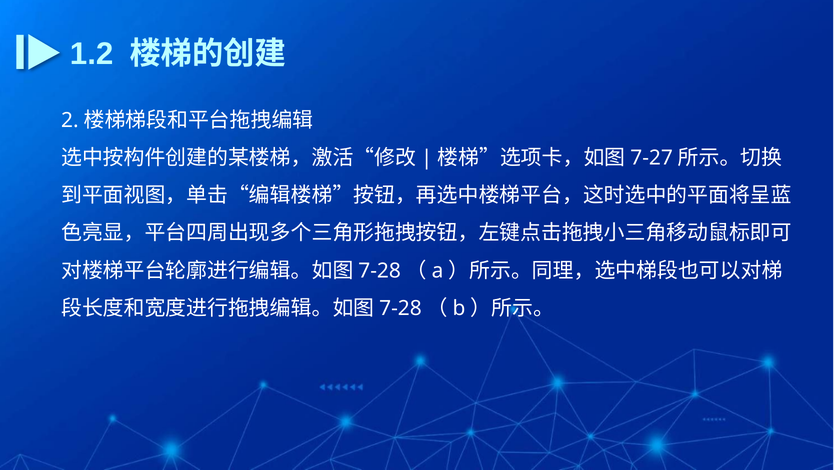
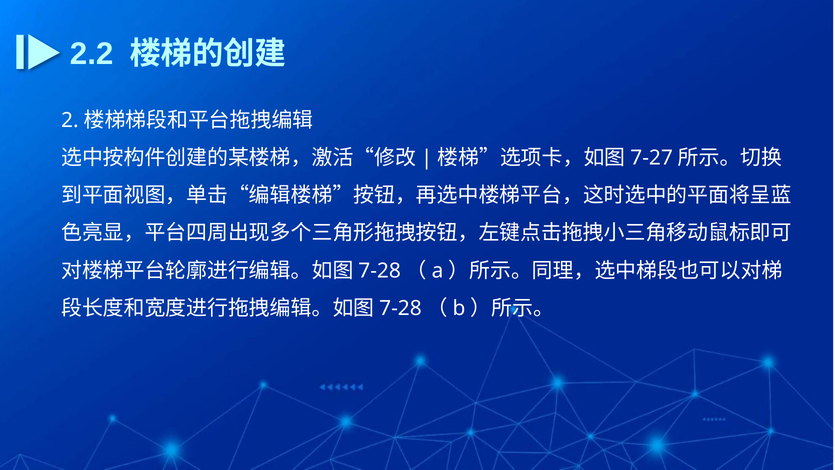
1.2: 1.2 -> 2.2
